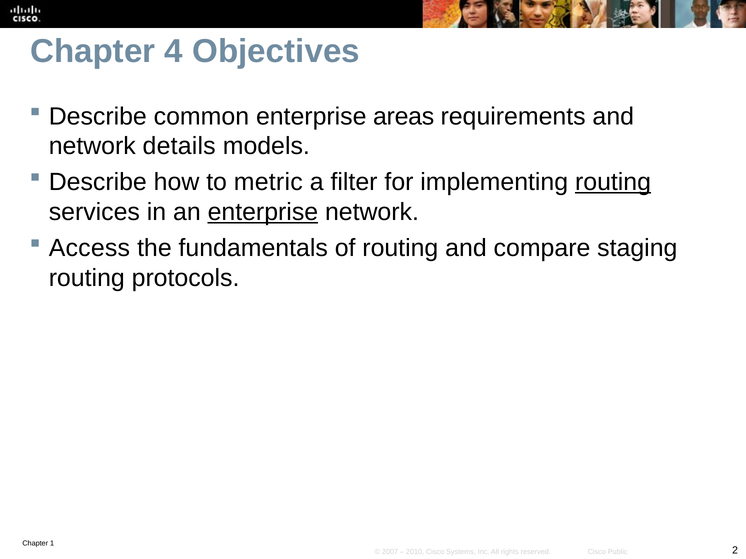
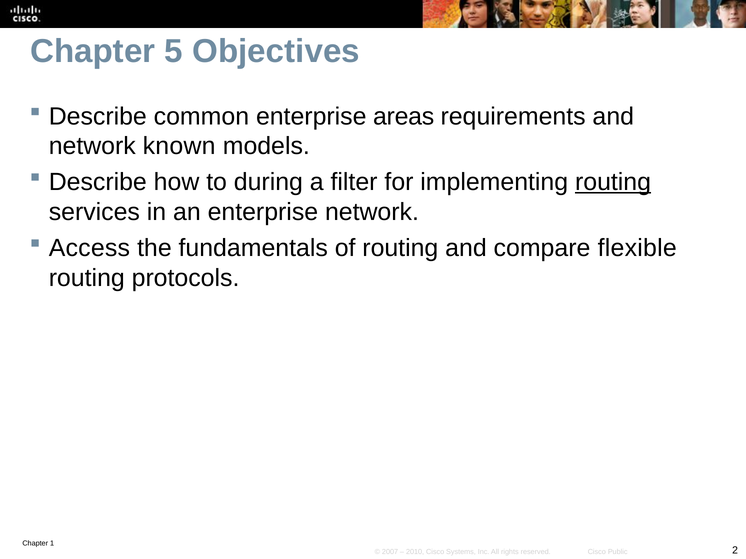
4: 4 -> 5
details: details -> known
metric: metric -> during
enterprise at (263, 212) underline: present -> none
staging: staging -> flexible
